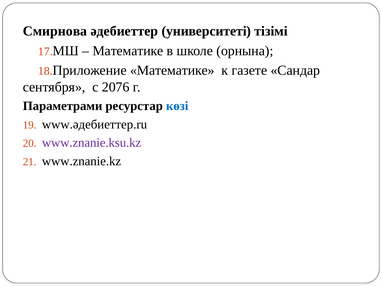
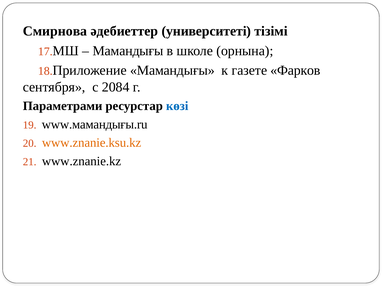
Математике at (128, 51): Математике -> Мамандығы
Приложение Математике: Математике -> Мамандығы
Сандар: Сандар -> Фарков
2076: 2076 -> 2084
www.әдебиеттер.ru: www.әдебиеттер.ru -> www.мамандығы.ru
www.znanie.ksu.kz colour: purple -> orange
